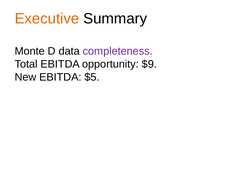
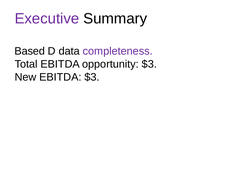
Executive colour: orange -> purple
Monte: Monte -> Based
opportunity $9: $9 -> $3
EBITDA $5: $5 -> $3
